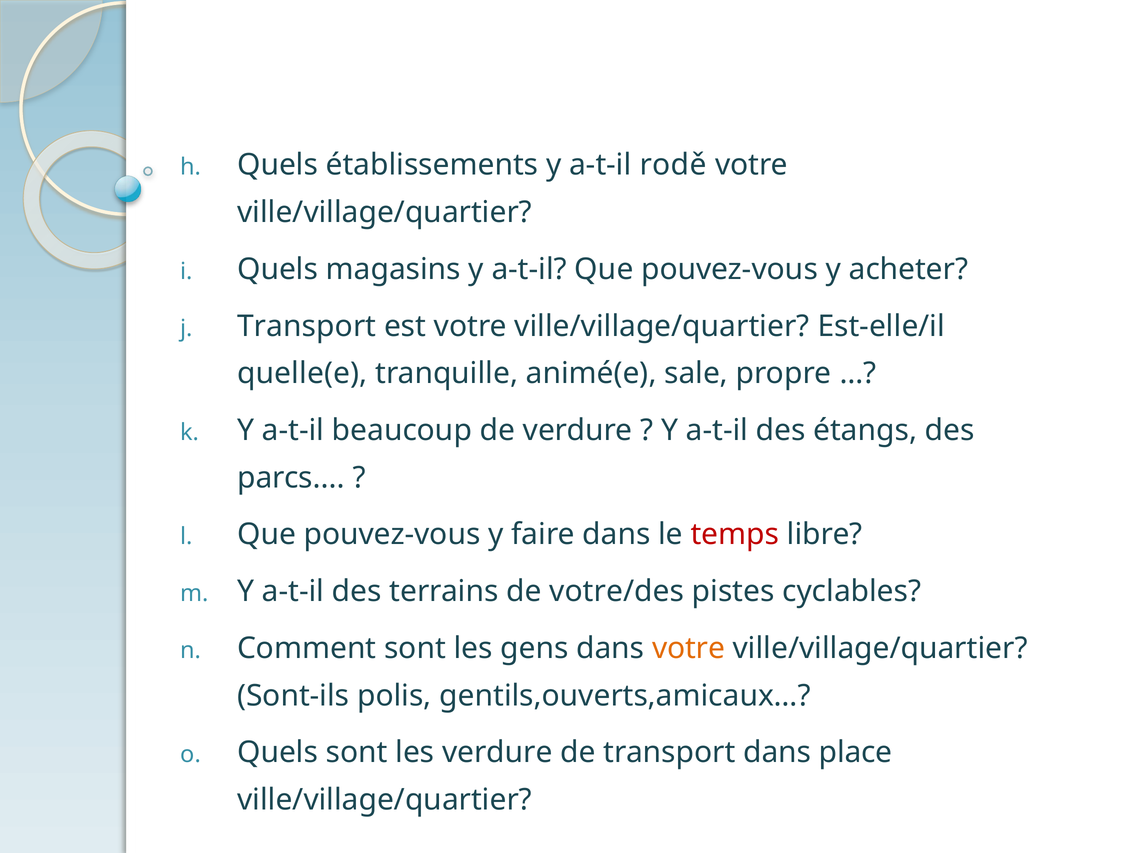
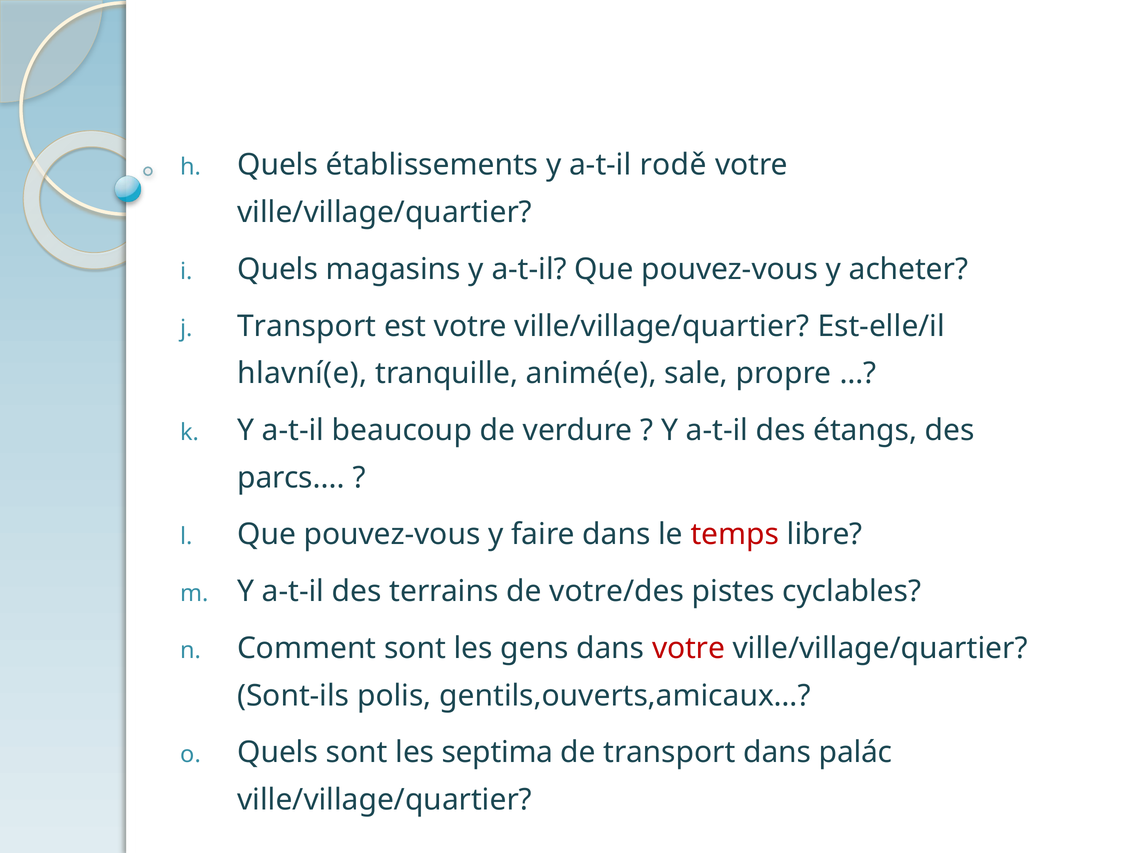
quelle(e: quelle(e -> hlavní(e
votre at (689, 649) colour: orange -> red
les verdure: verdure -> septima
place: place -> palác
